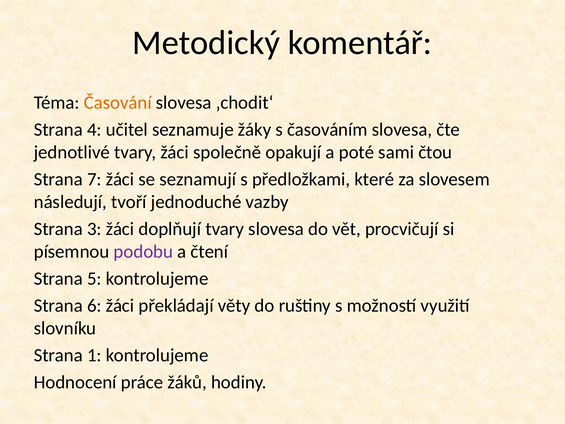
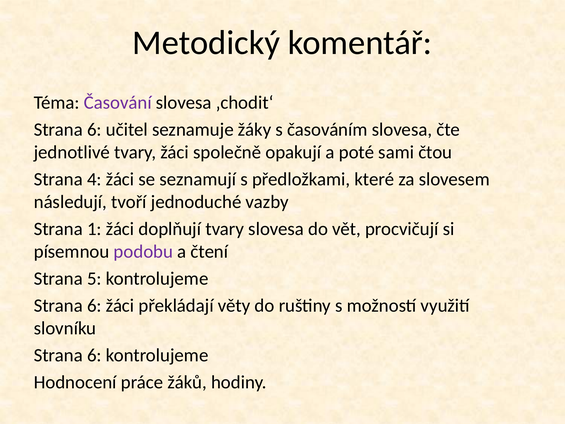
Časování colour: orange -> purple
4 at (94, 130): 4 -> 6
7: 7 -> 4
3: 3 -> 1
1 at (94, 355): 1 -> 6
